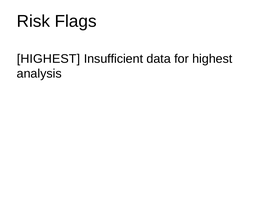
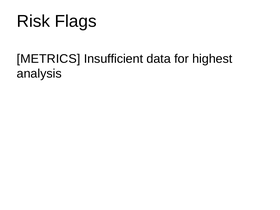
HIGHEST at (48, 59): HIGHEST -> METRICS
